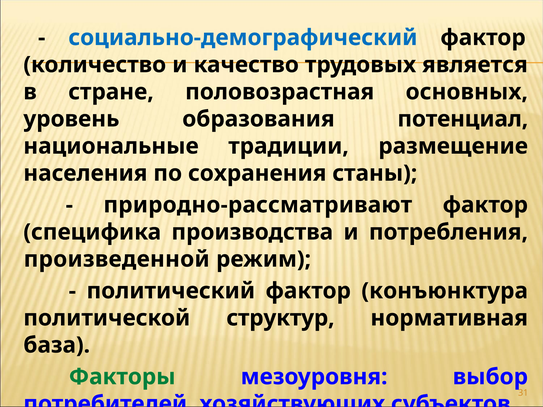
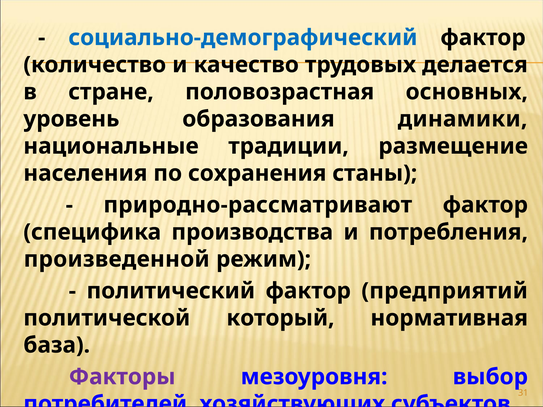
является: является -> делается
потенциал: потенциал -> динамики
конъюнктура: конъюнктура -> предприятий
структур: структур -> который
Факторы colour: green -> purple
